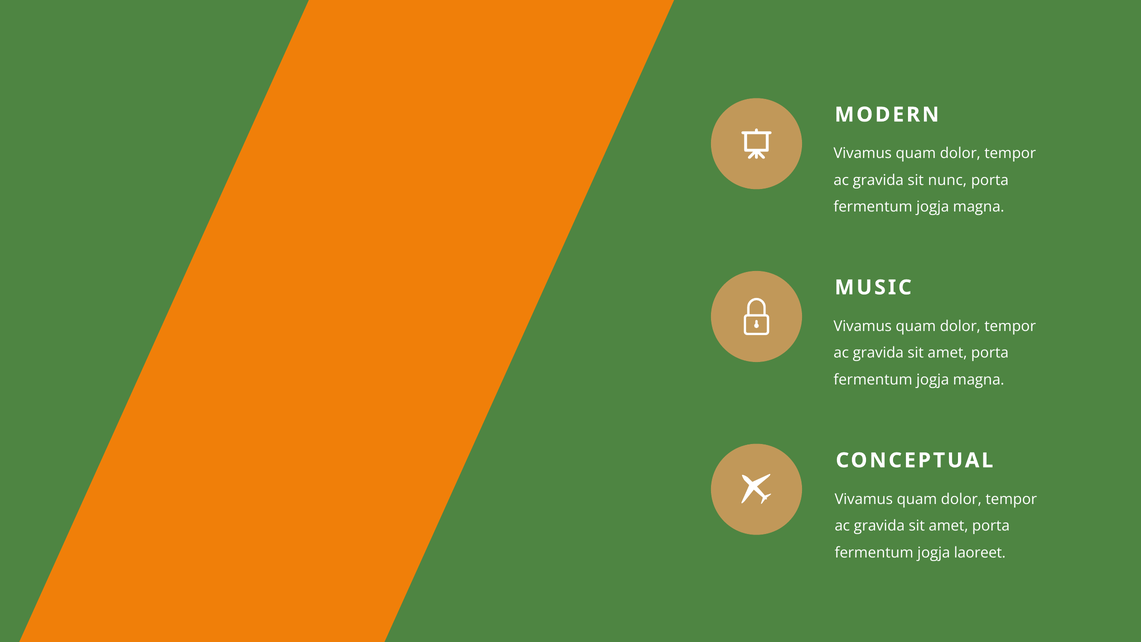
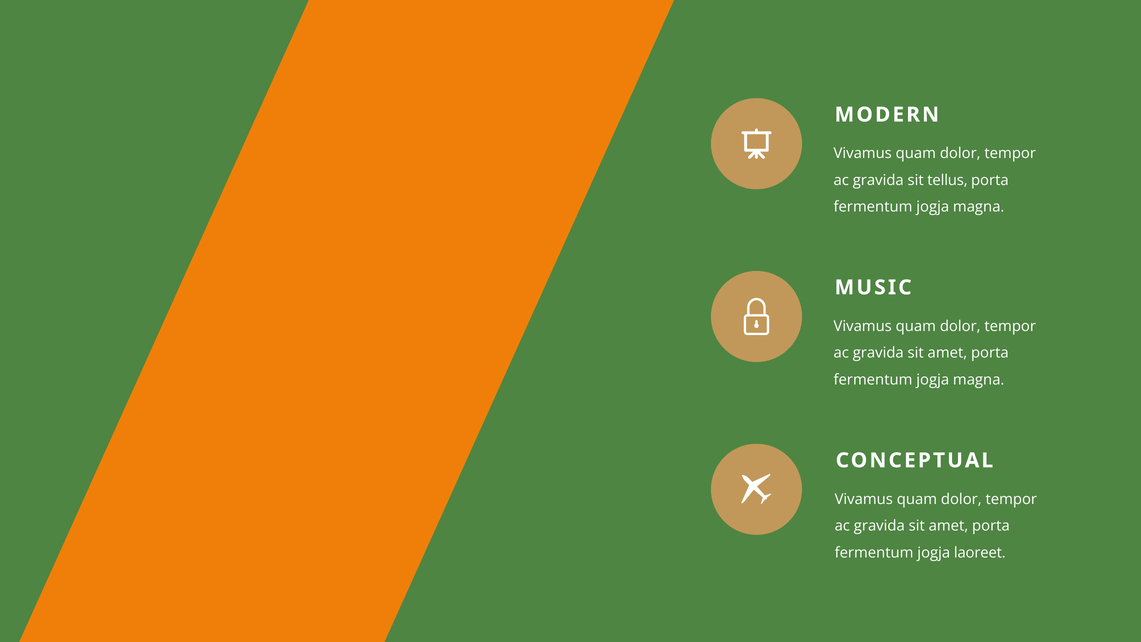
nunc: nunc -> tellus
